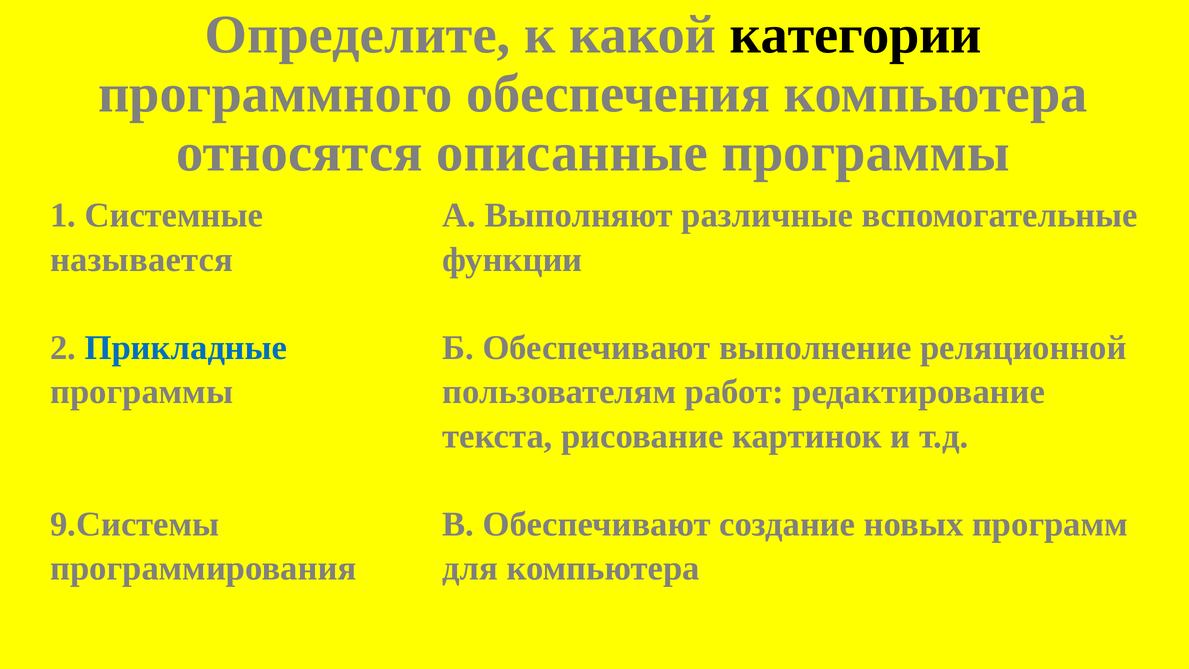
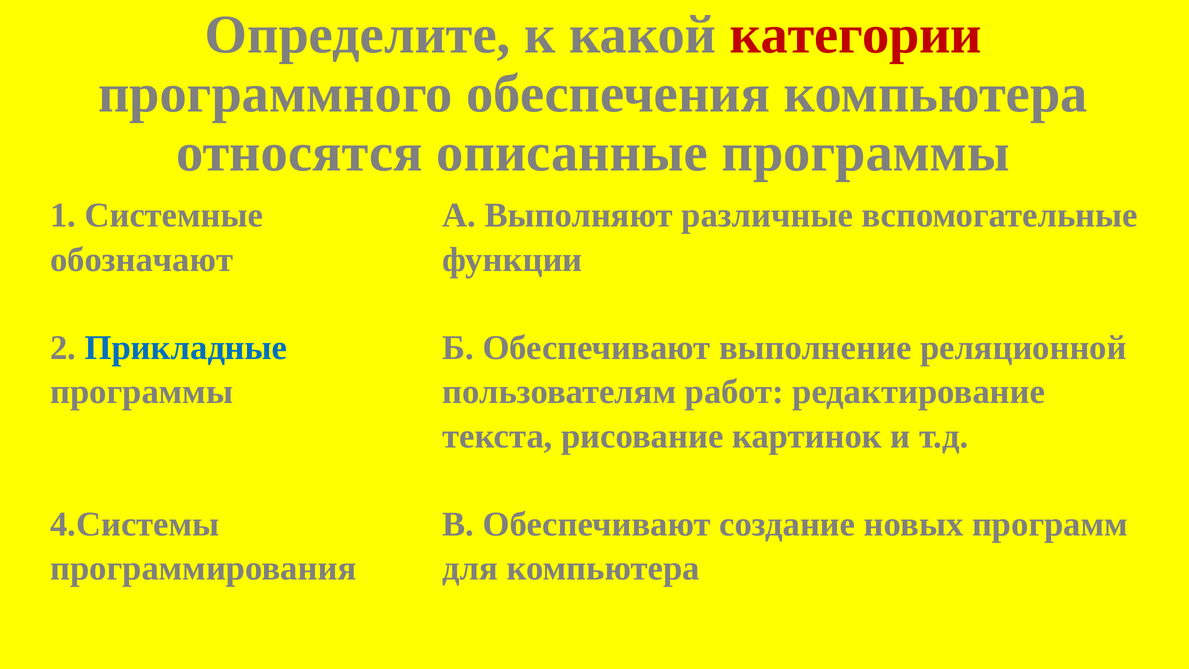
категории colour: black -> red
называется: называется -> обозначают
9.Системы: 9.Системы -> 4.Системы
